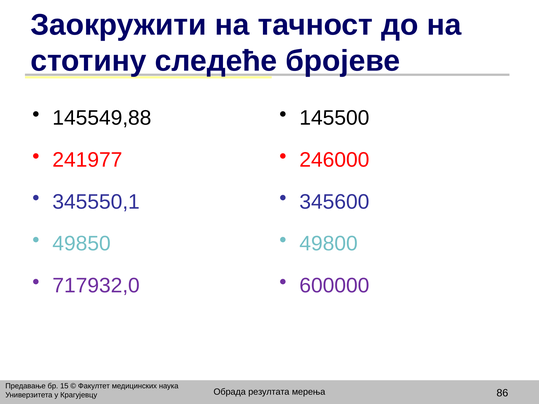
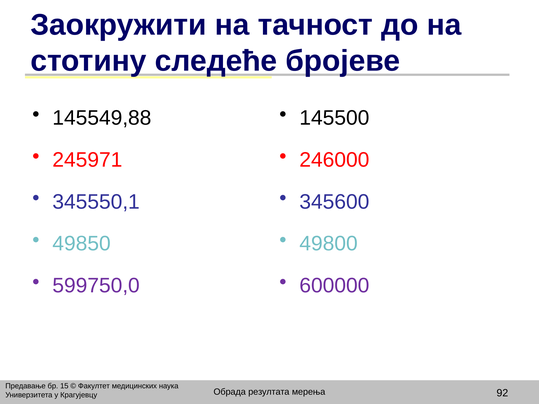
241977: 241977 -> 245971
717932,0: 717932,0 -> 599750,0
86: 86 -> 92
